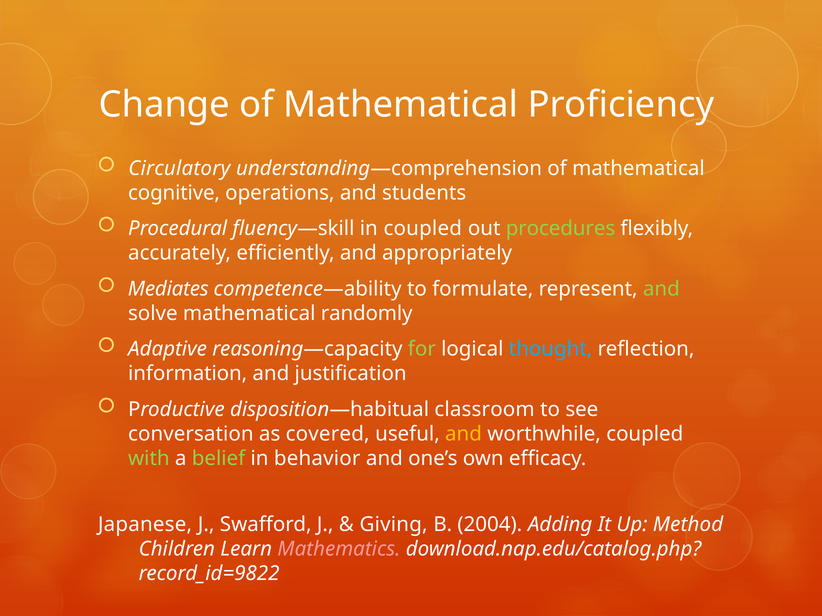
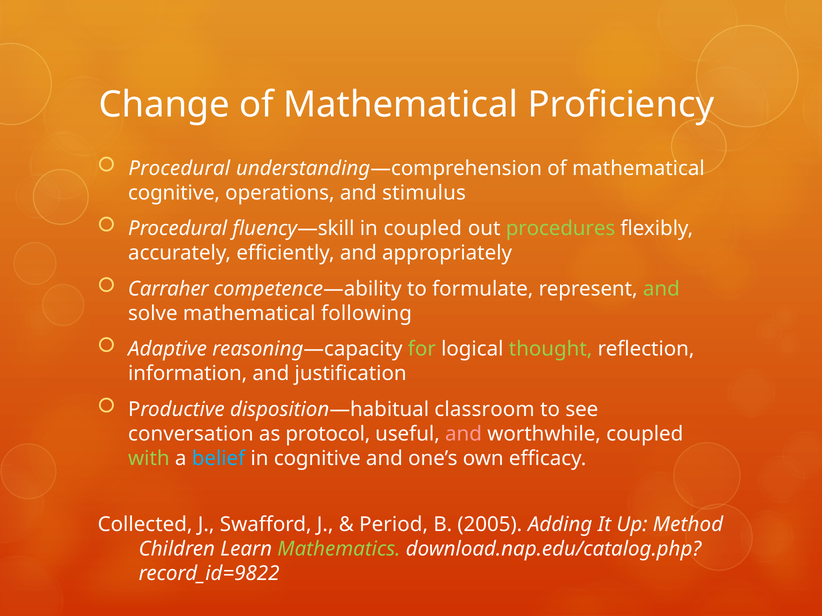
Circulatory at (179, 168): Circulatory -> Procedural
students: students -> stimulus
Mediates: Mediates -> Carraher
randomly: randomly -> following
thought colour: light blue -> light green
covered: covered -> protocol
and at (464, 434) colour: yellow -> pink
belief colour: light green -> light blue
in behavior: behavior -> cognitive
Japanese: Japanese -> Collected
Giving: Giving -> Period
2004: 2004 -> 2005
Mathematics colour: pink -> light green
